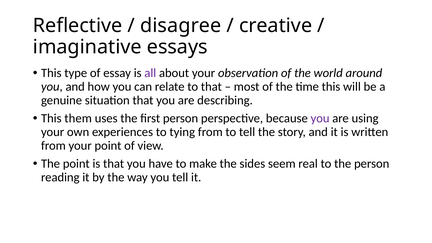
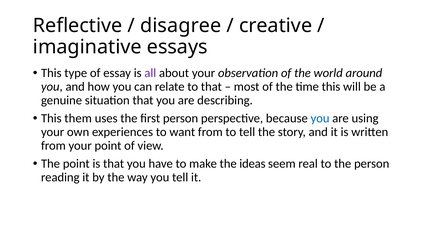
you at (320, 118) colour: purple -> blue
tying: tying -> want
sides: sides -> ideas
